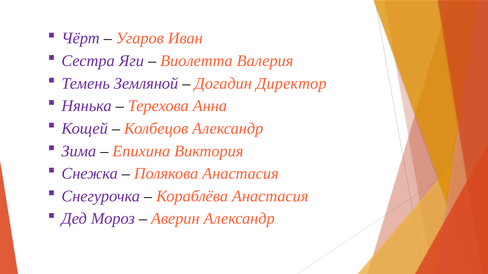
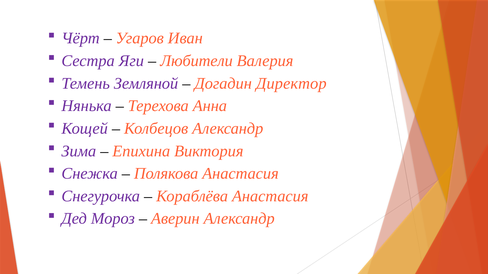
Виолетта: Виолетта -> Любители
